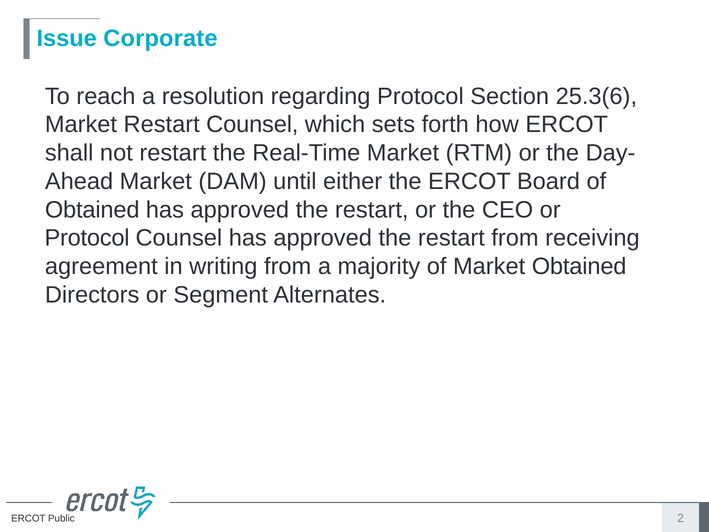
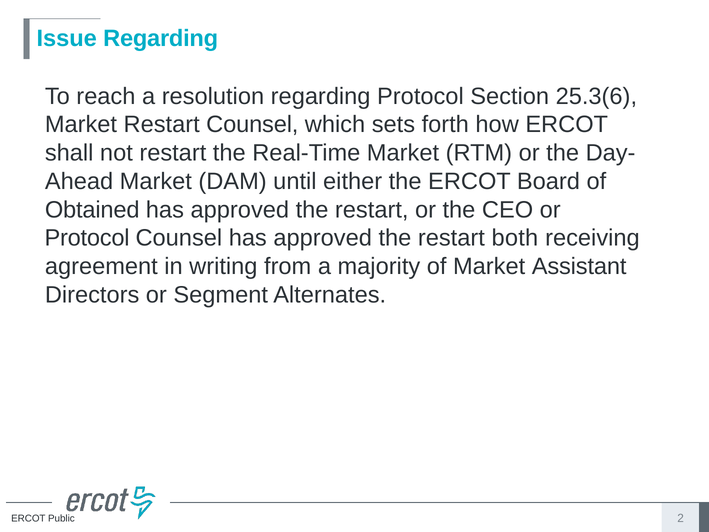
Issue Corporate: Corporate -> Regarding
restart from: from -> both
Market Obtained: Obtained -> Assistant
